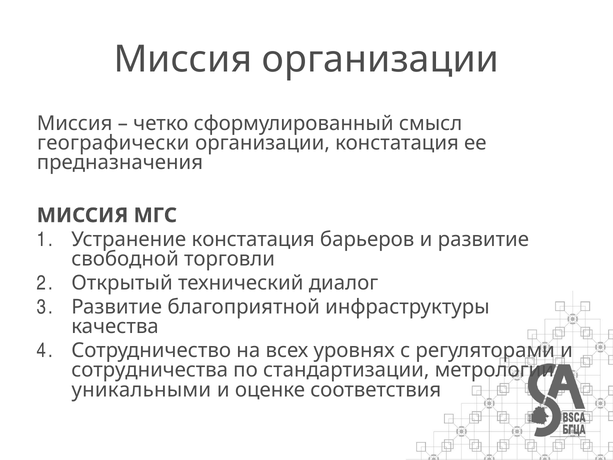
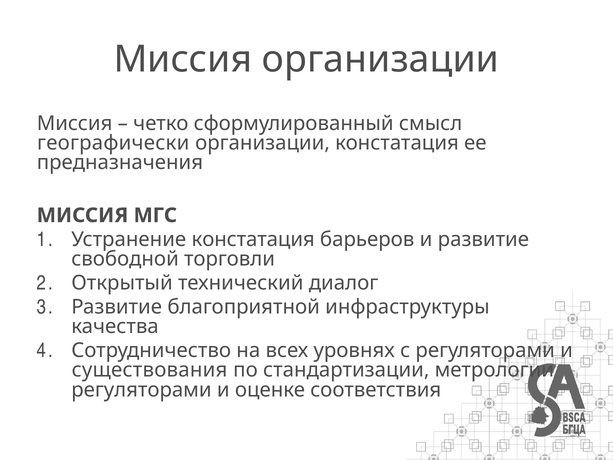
сотрудничества: сотрудничества -> существования
уникальными at (141, 390): уникальными -> регуляторами
